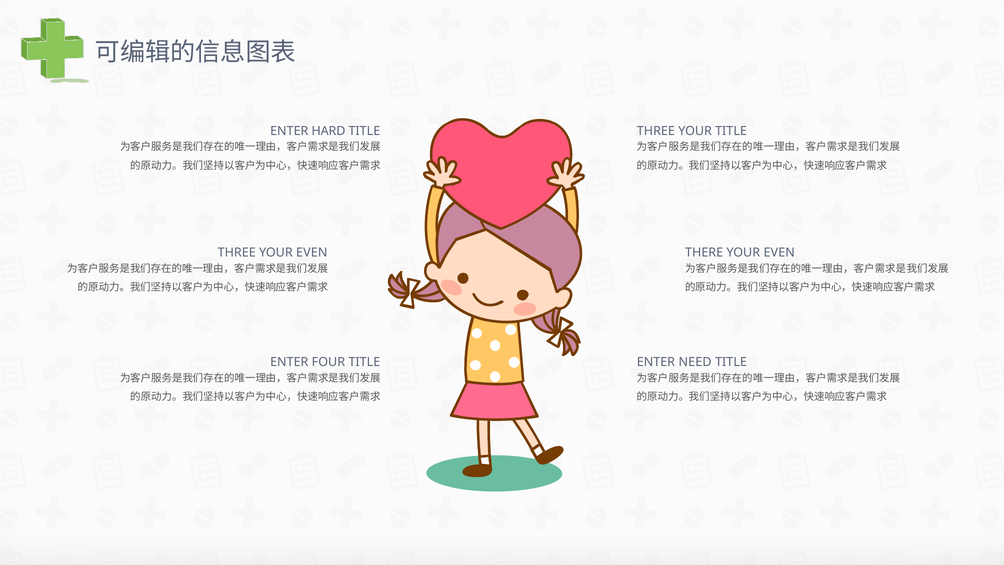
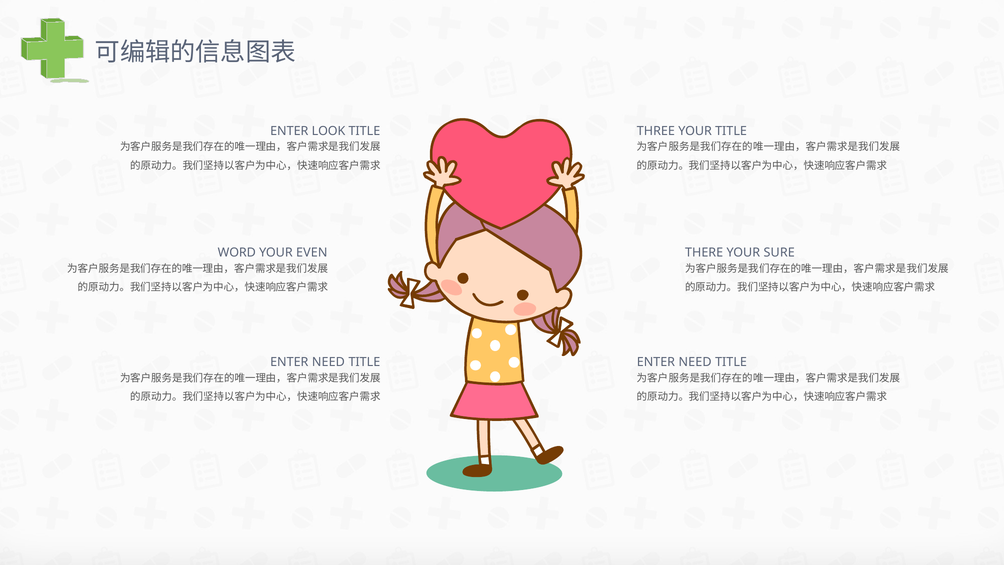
HARD: HARD -> LOOK
THREE at (237, 253): THREE -> WORD
EVEN at (779, 253): EVEN -> SURE
FOUR at (328, 362): FOUR -> NEED
